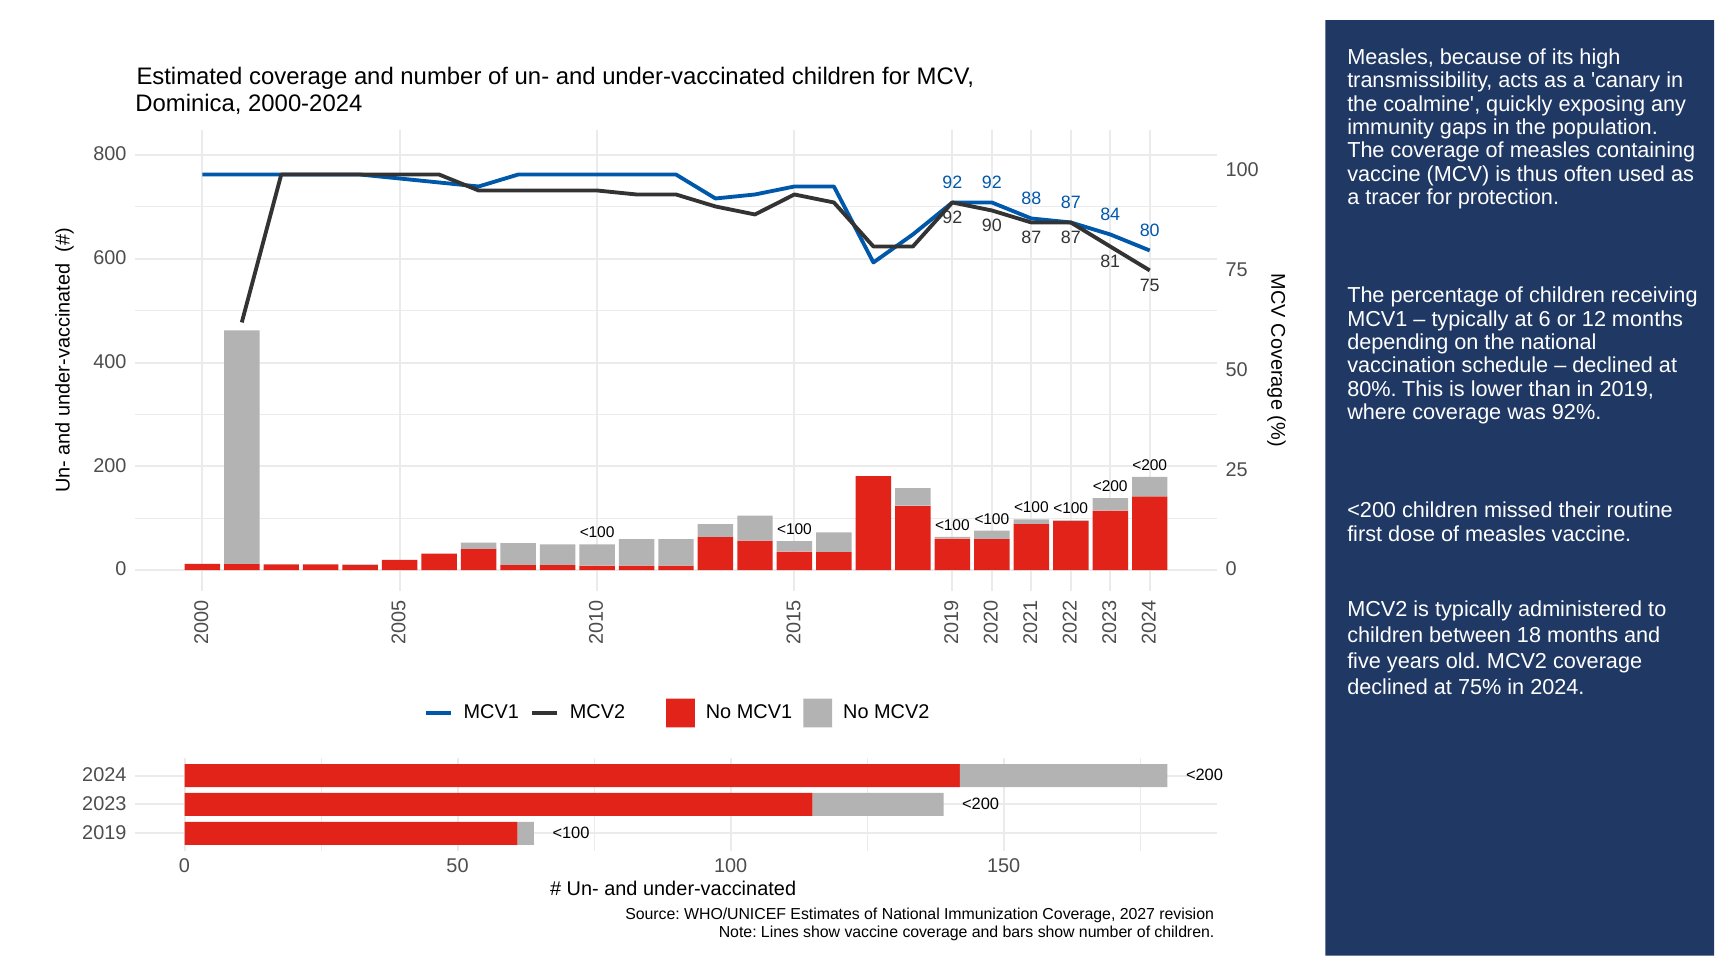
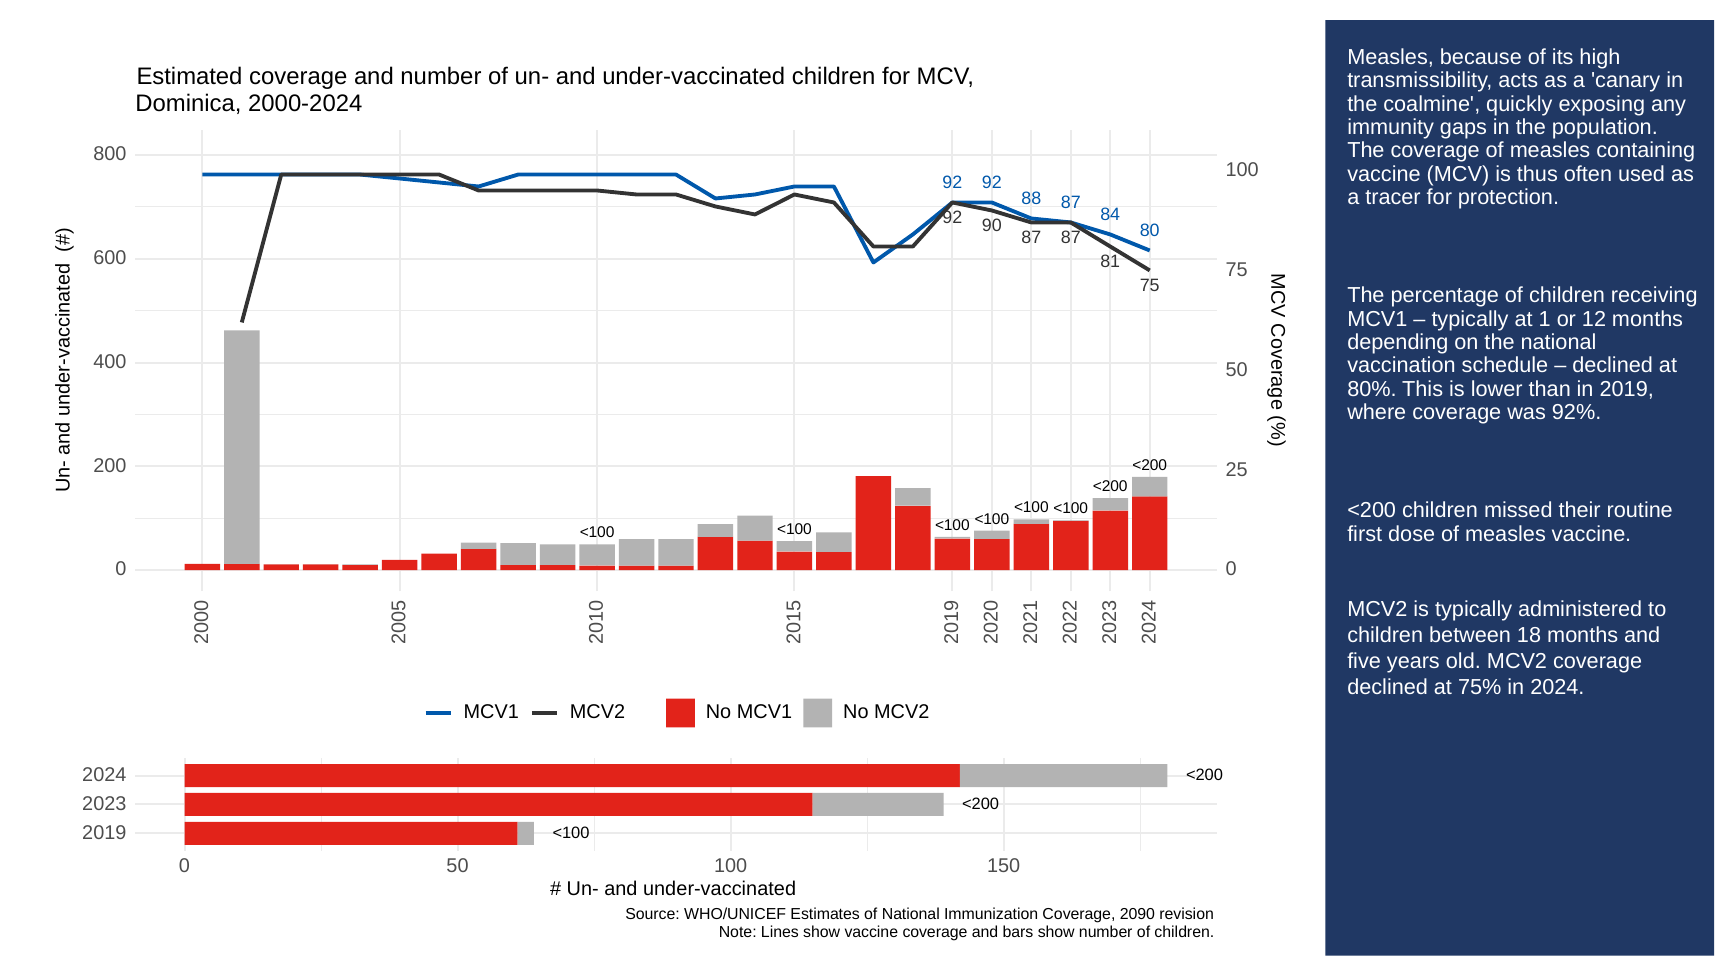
at 6: 6 -> 1
2027: 2027 -> 2090
